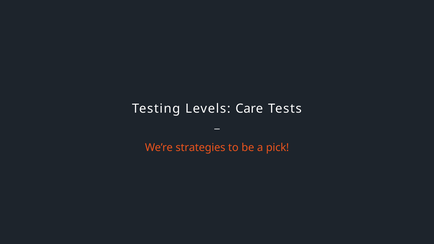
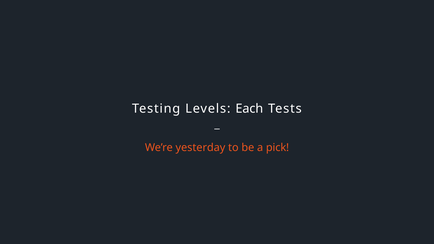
Care: Care -> Each
strategies: strategies -> yesterday
